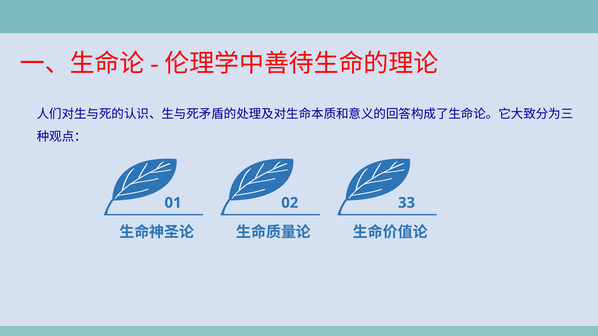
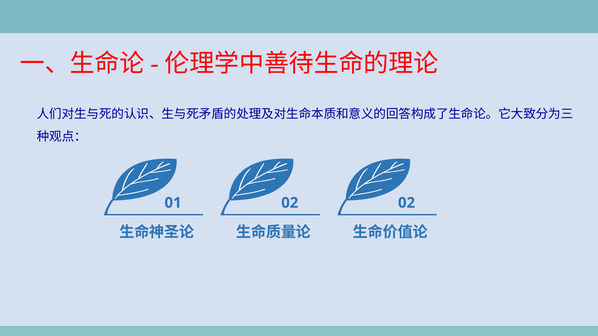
02 33: 33 -> 02
